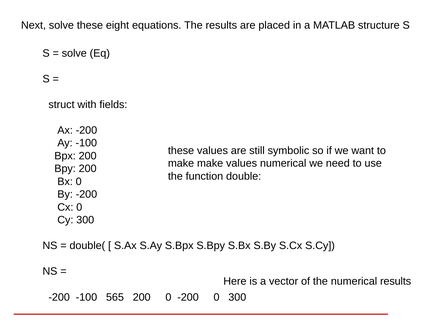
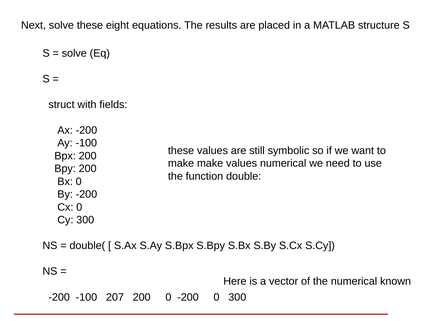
numerical results: results -> known
565: 565 -> 207
